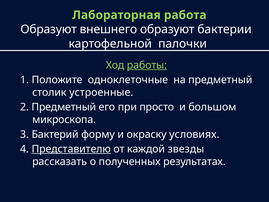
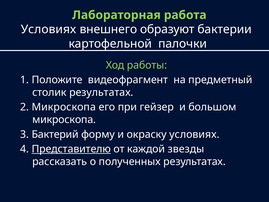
Образуют at (49, 29): Образуют -> Условиях
работы underline: present -> none
одноклеточные: одноклеточные -> видеофрагмент
столик устроенные: устроенные -> результатах
2 Предметный: Предметный -> Микроскопа
просто: просто -> гейзер
